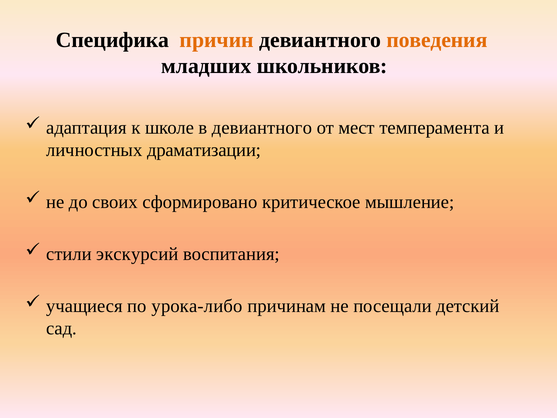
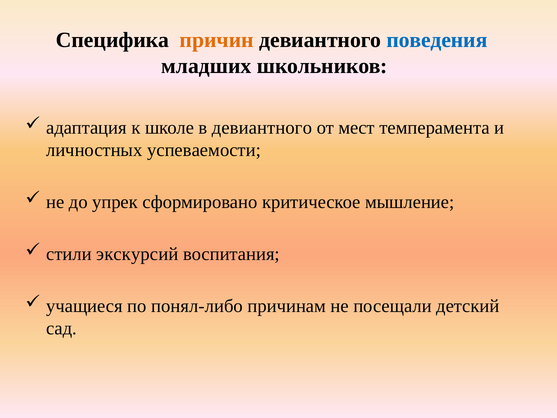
поведения colour: orange -> blue
драматизации: драматизации -> успеваемости
своих: своих -> упрек
урока-либо: урока-либо -> понял-либо
